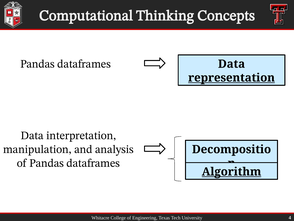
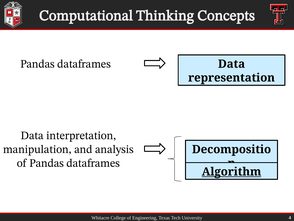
representation underline: present -> none
